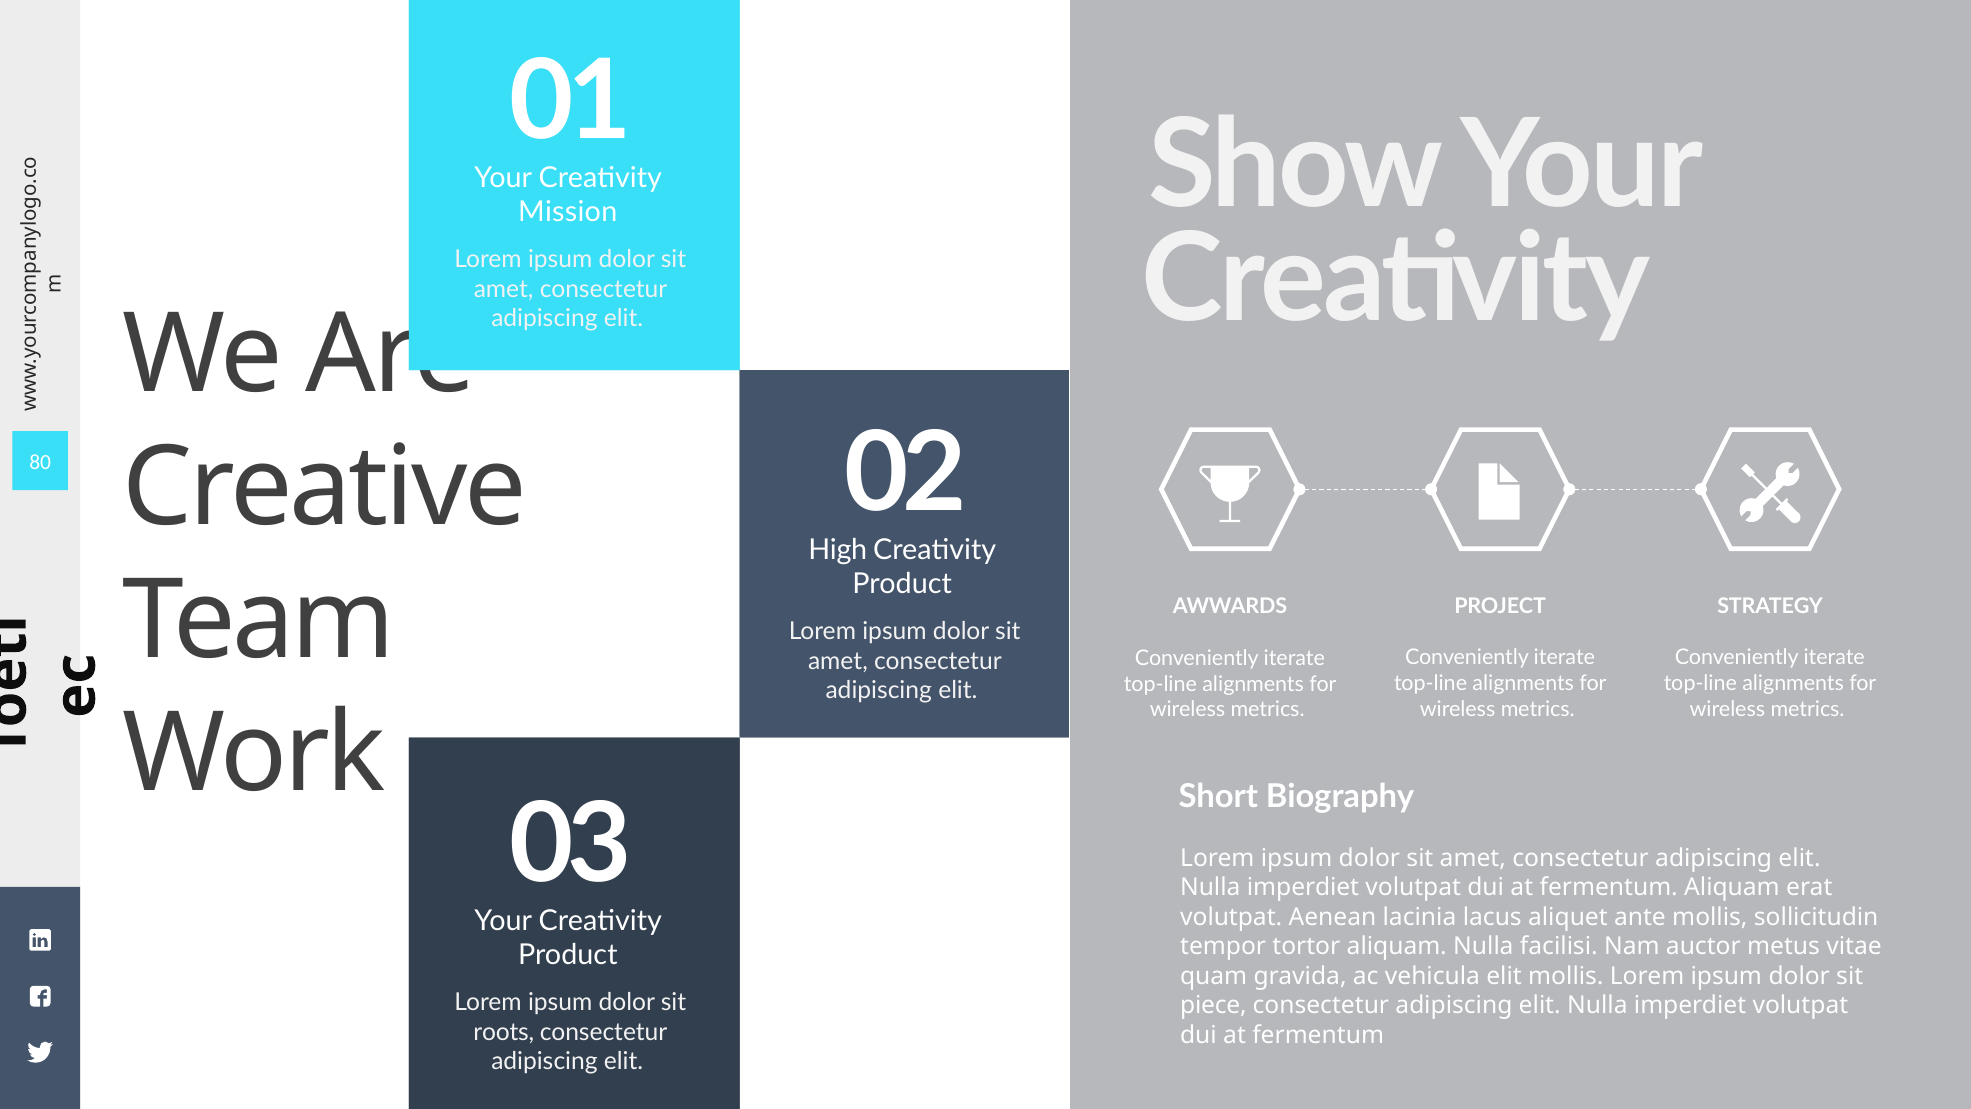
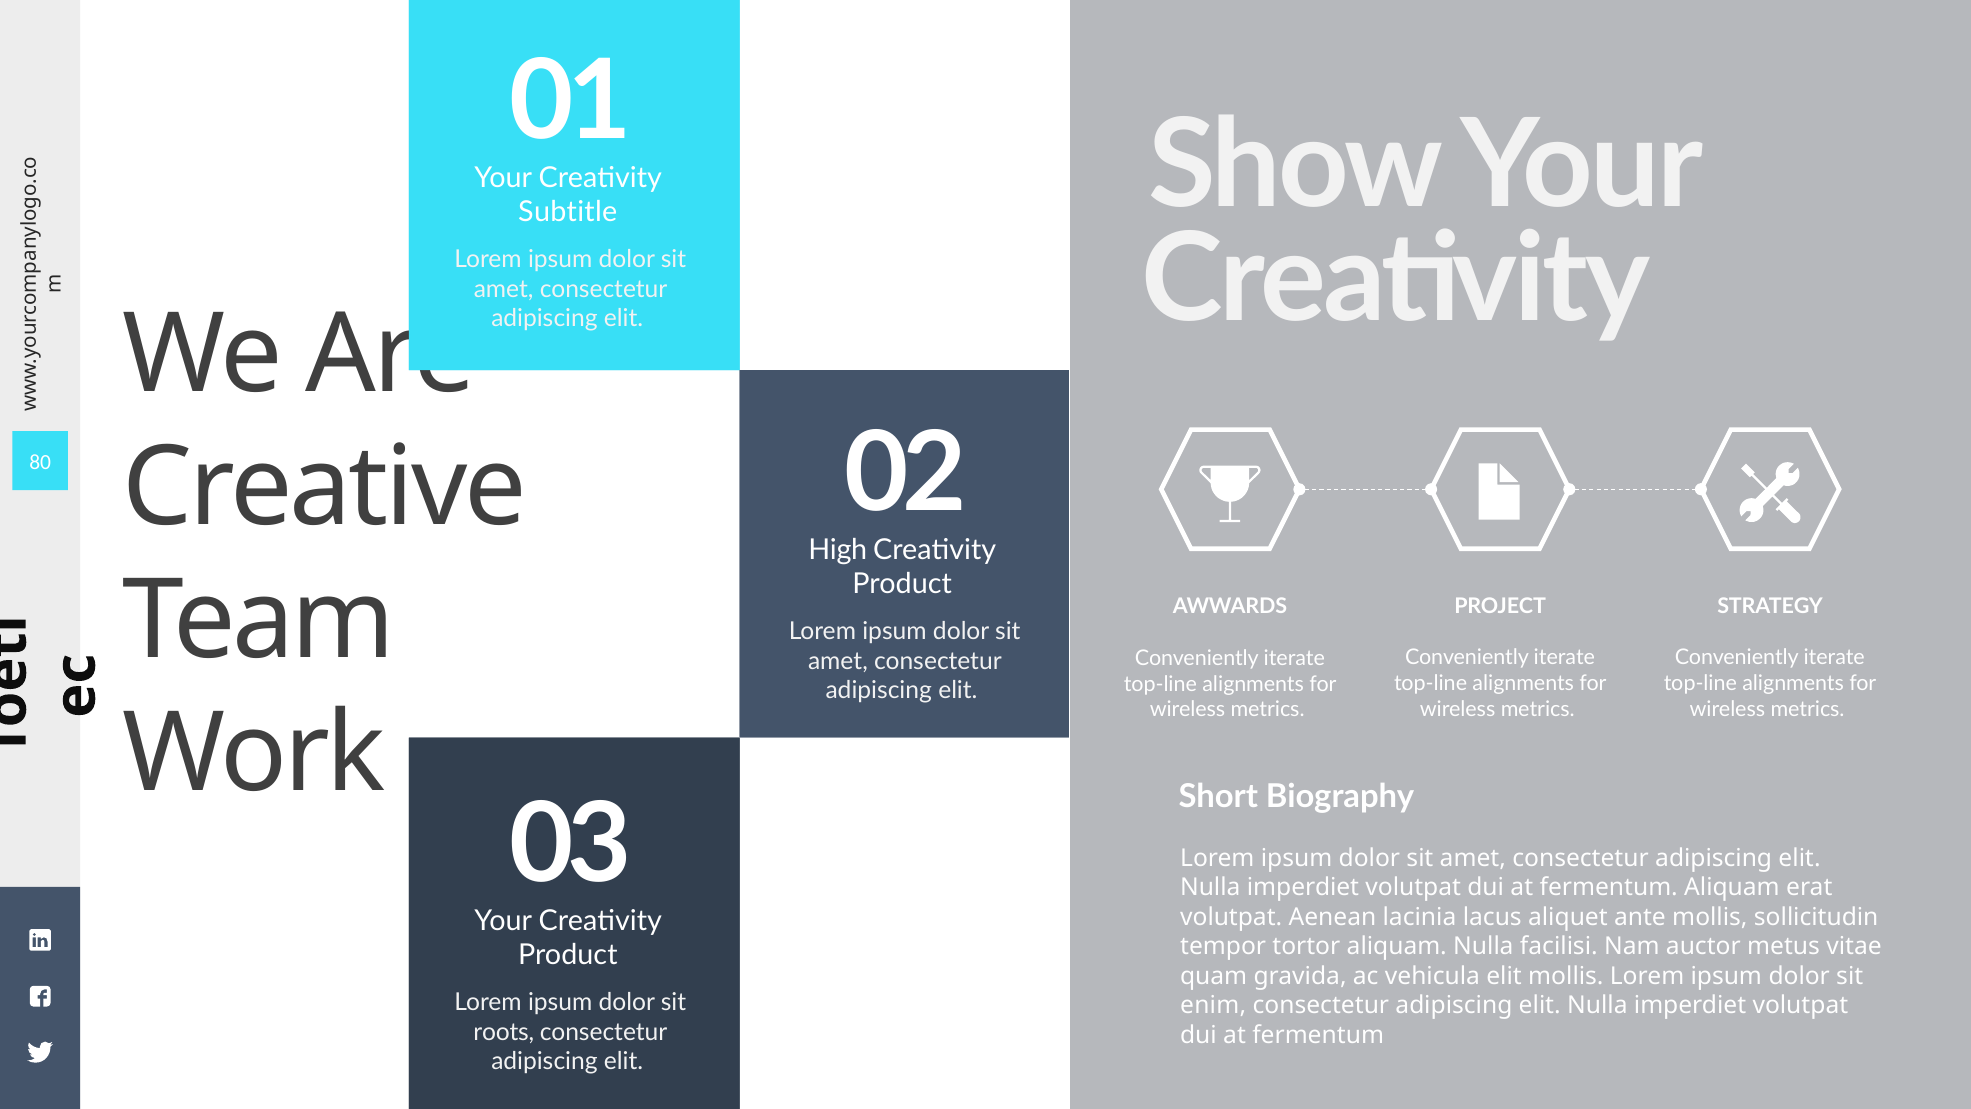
Mission: Mission -> Subtitle
piece: piece -> enim
